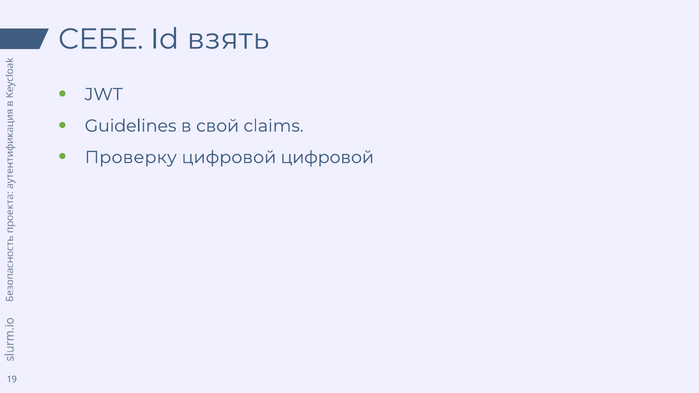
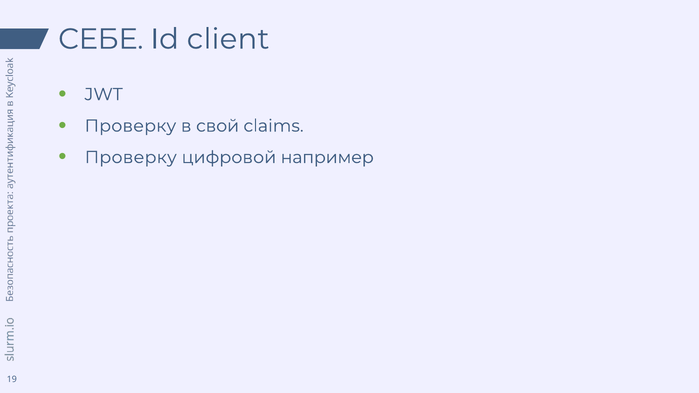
взять: взять -> client
Guidelines at (131, 126): Guidelines -> Проверку
цифровой цифровой: цифровой -> например
